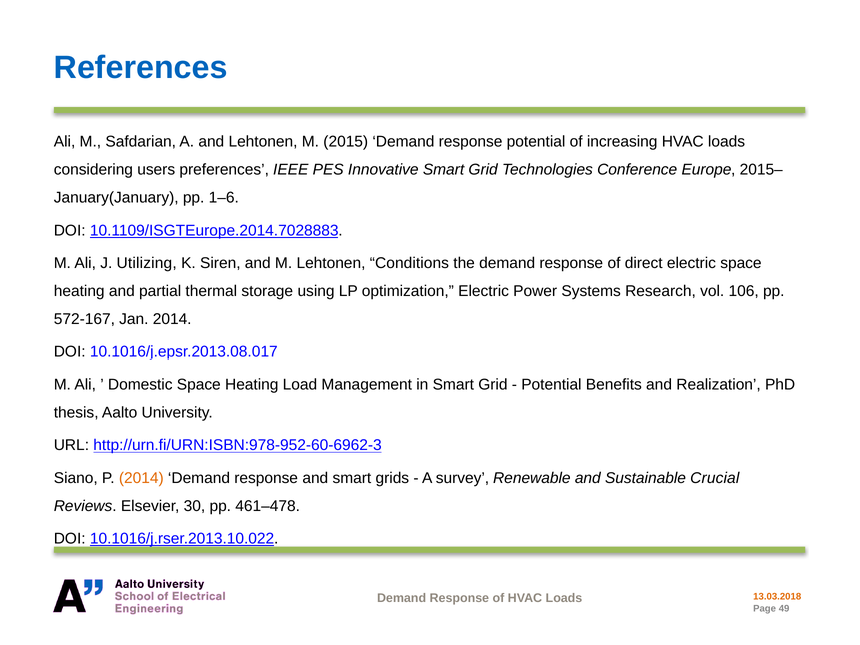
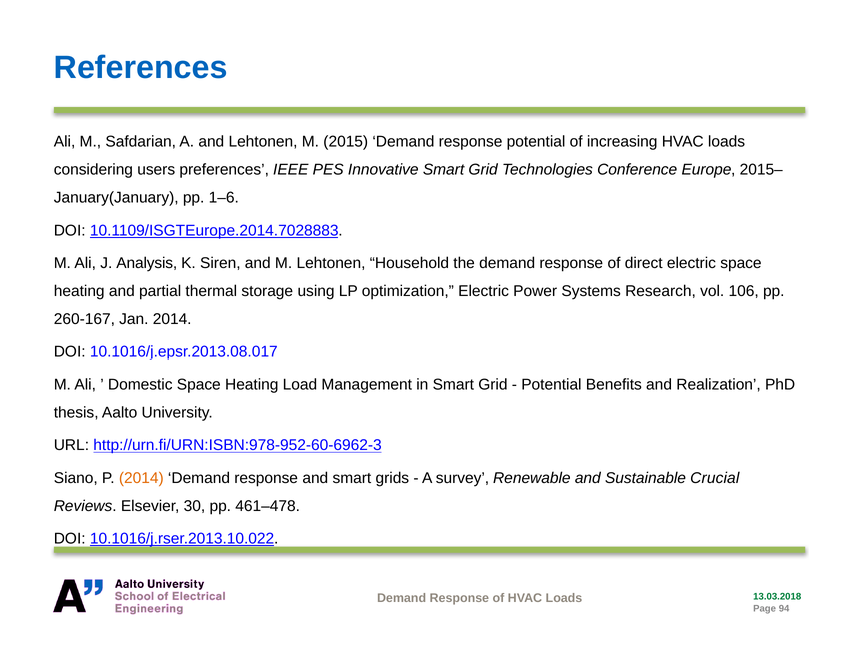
Utilizing: Utilizing -> Analysis
Conditions: Conditions -> Household
572-167: 572-167 -> 260-167
13.03.2018 colour: orange -> green
49: 49 -> 94
